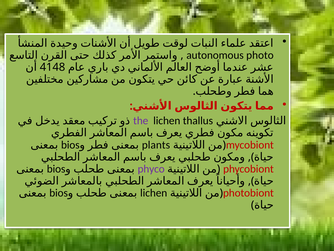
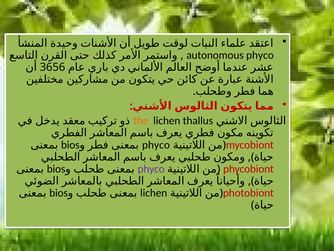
autonomous photo: photo -> phyco
4148: 4148 -> 3656
the colour: purple -> orange
plants at (156, 145): plants -> phyco
